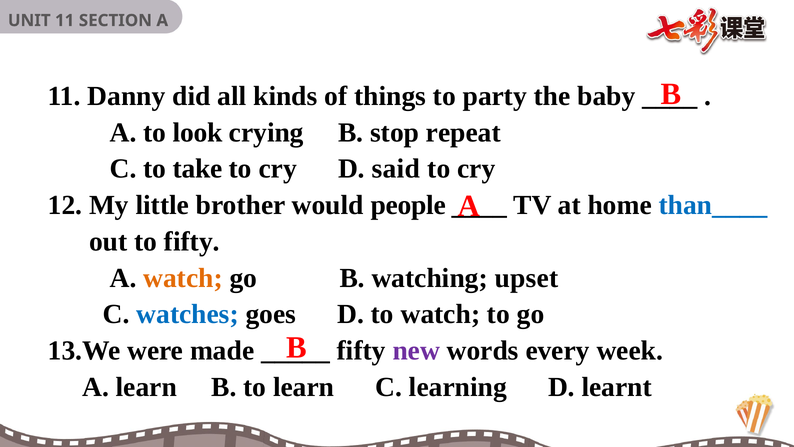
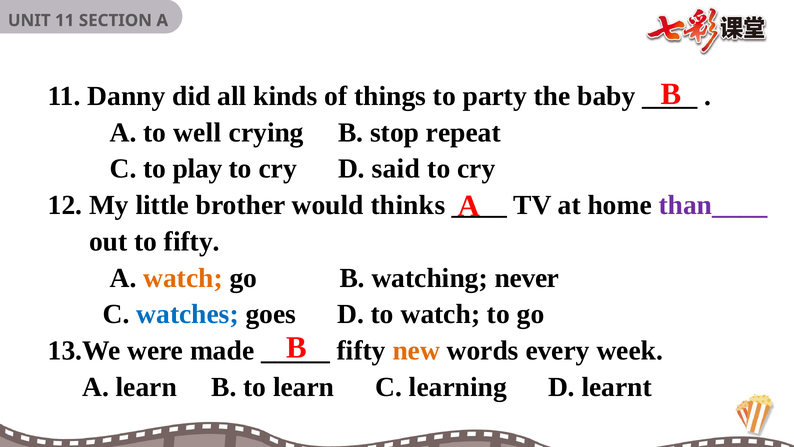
look: look -> well
take: take -> play
people: people -> thinks
than____ colour: blue -> purple
upset: upset -> never
new colour: purple -> orange
